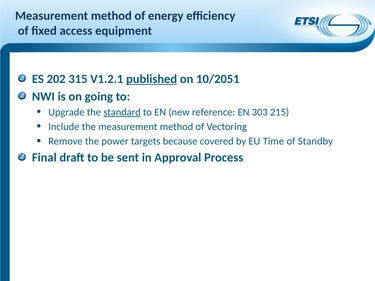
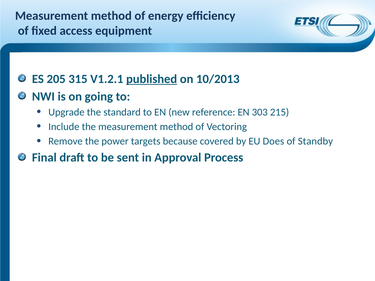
202: 202 -> 205
10/2051: 10/2051 -> 10/2013
standard underline: present -> none
Time: Time -> Does
